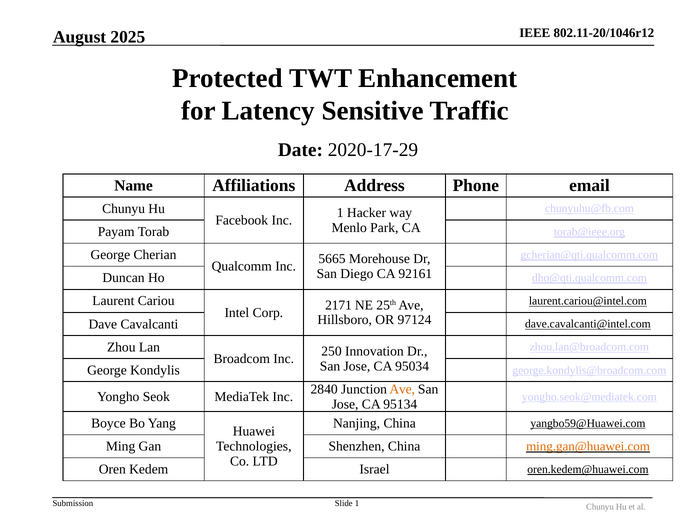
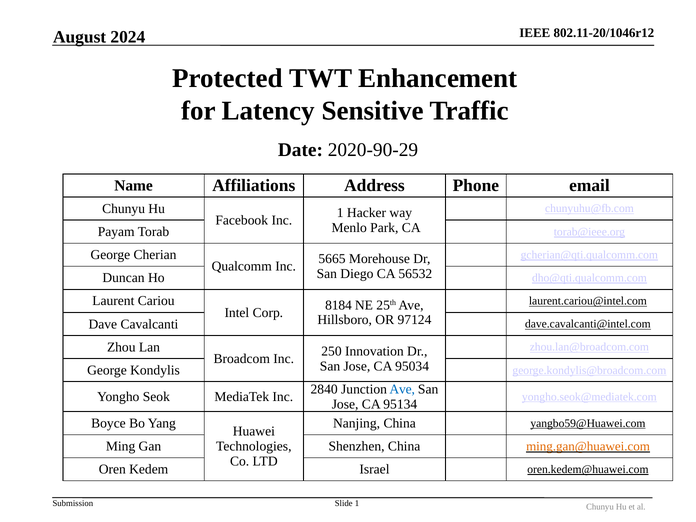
2025: 2025 -> 2024
2020-17-29: 2020-17-29 -> 2020-90-29
92161: 92161 -> 56532
2171: 2171 -> 8184
Ave at (402, 389) colour: orange -> blue
